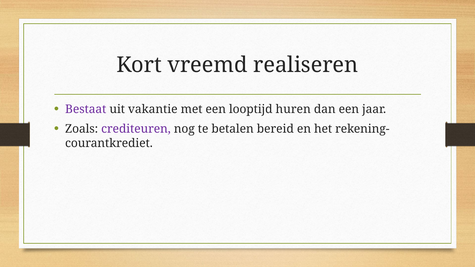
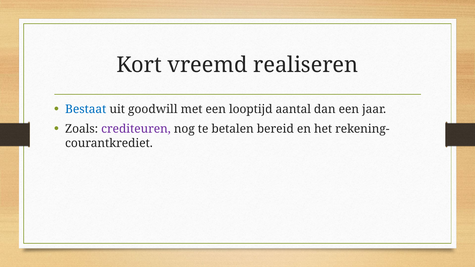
Bestaat colour: purple -> blue
vakantie: vakantie -> goodwill
huren: huren -> aantal
